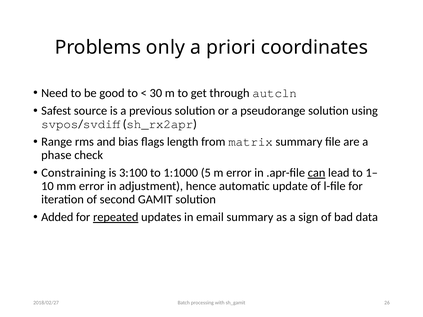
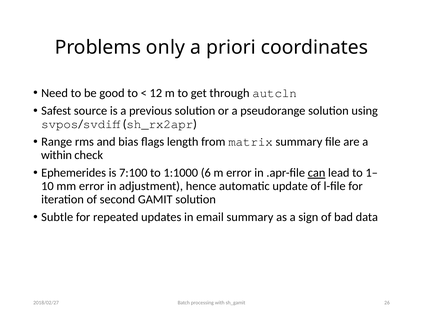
30: 30 -> 12
phase: phase -> within
Constraining: Constraining -> Ephemerides
3:100: 3:100 -> 7:100
5: 5 -> 6
Added: Added -> Subtle
repeated underline: present -> none
